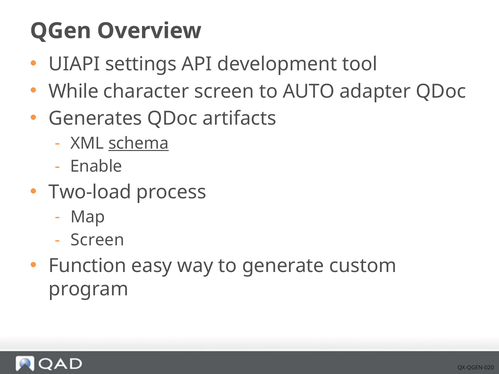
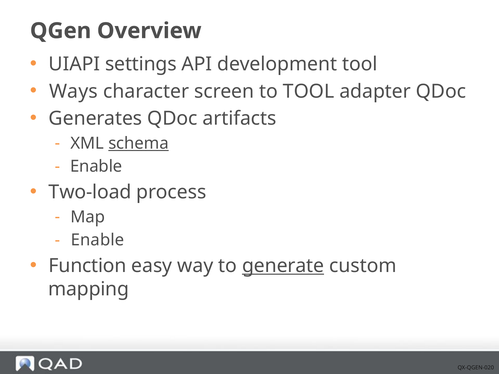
While: While -> Ways
to AUTO: AUTO -> TOOL
Screen at (98, 240): Screen -> Enable
generate underline: none -> present
program: program -> mapping
